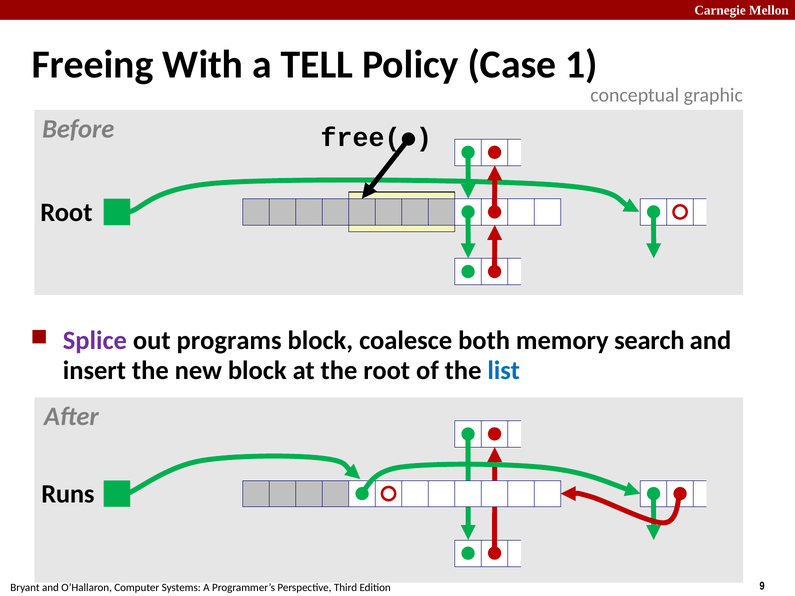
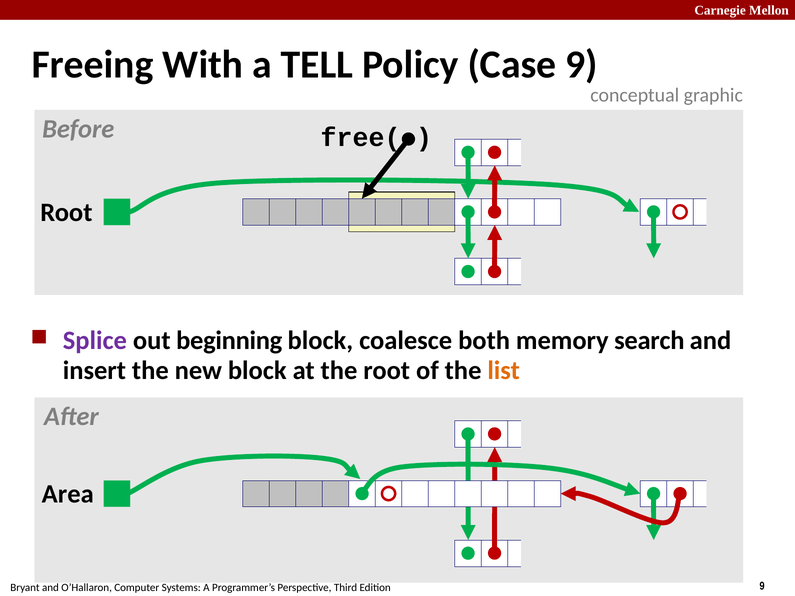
Case 1: 1 -> 9
programs: programs -> beginning
list colour: blue -> orange
Runs: Runs -> Area
